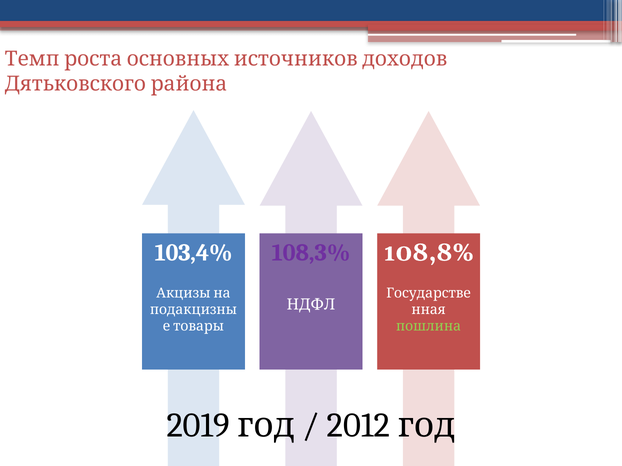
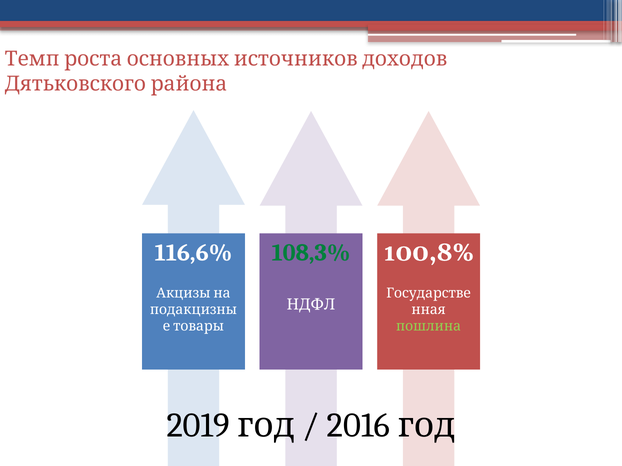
103,4%: 103,4% -> 116,6%
108,3% colour: purple -> green
108,8%: 108,8% -> 100,8%
2012: 2012 -> 2016
